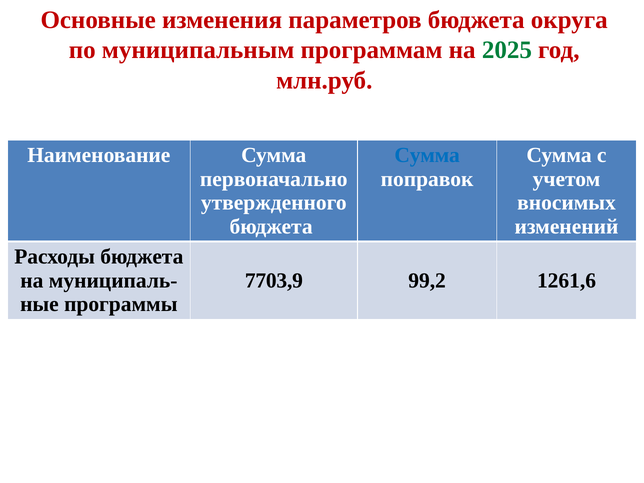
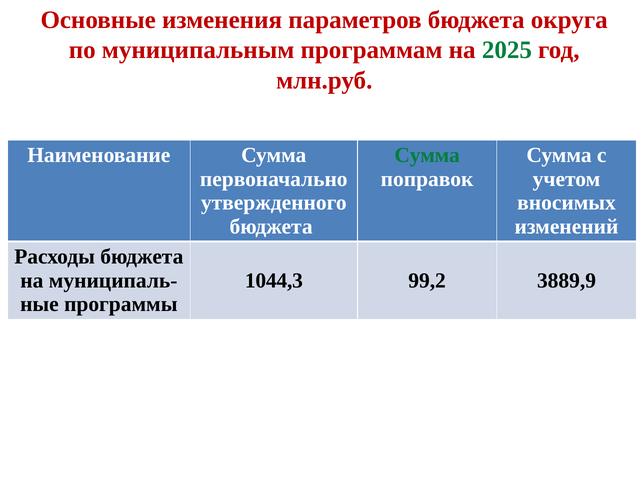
Сумма at (427, 155) colour: blue -> green
7703,9: 7703,9 -> 1044,3
1261,6: 1261,6 -> 3889,9
